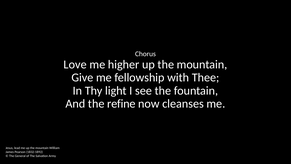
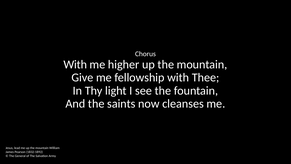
Love at (75, 64): Love -> With
refine: refine -> saints
